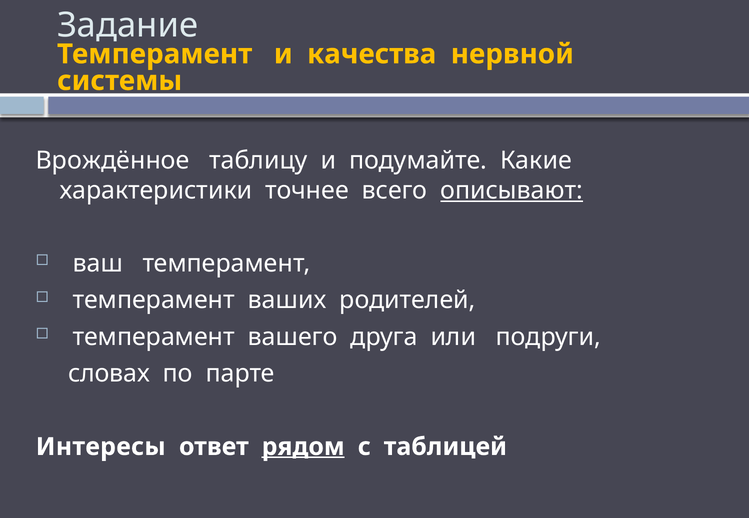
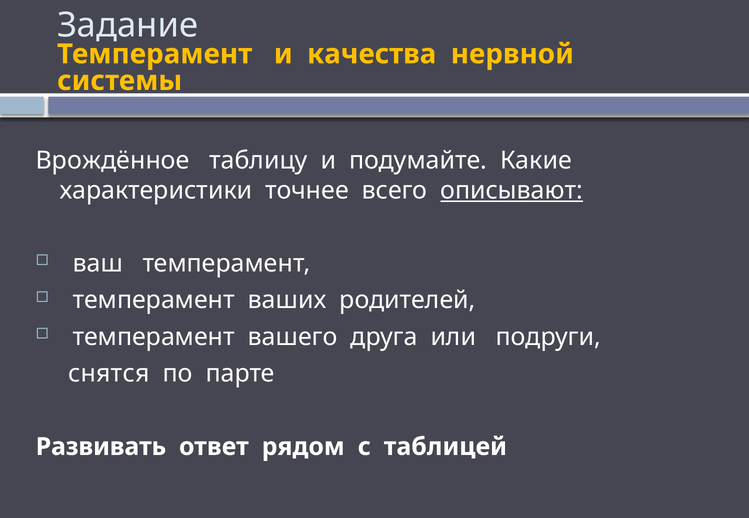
словах: словах -> снятся
Интересы: Интересы -> Развивать
рядом underline: present -> none
